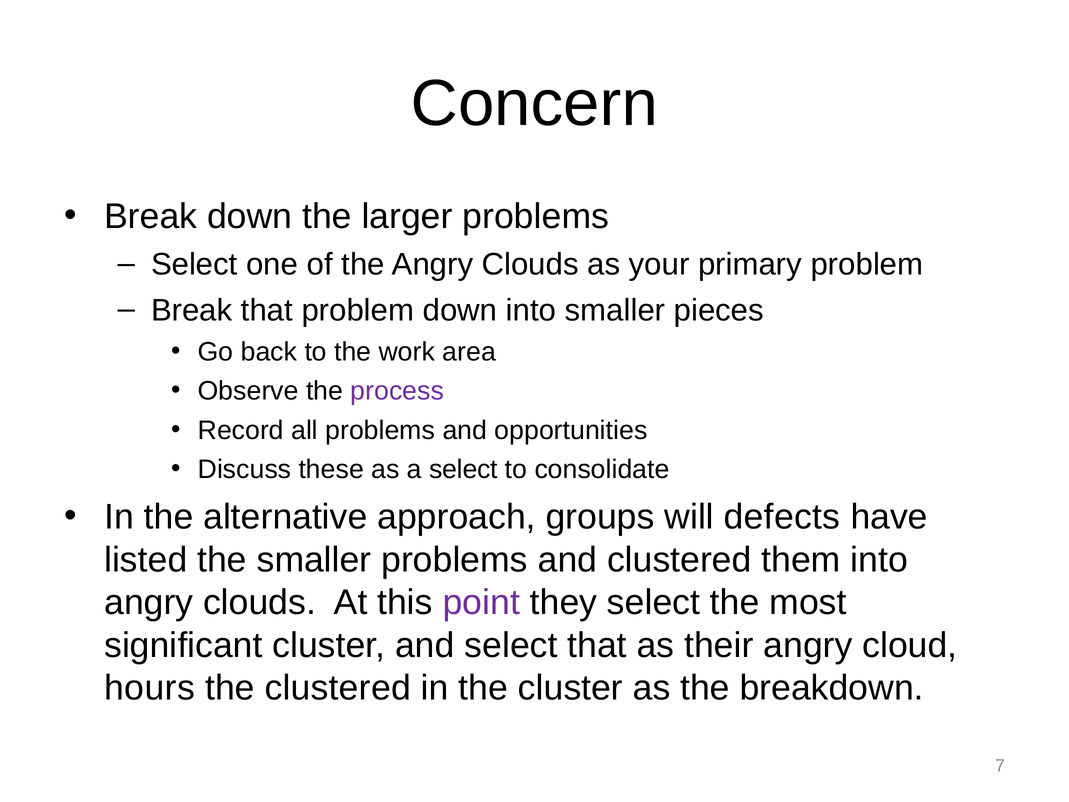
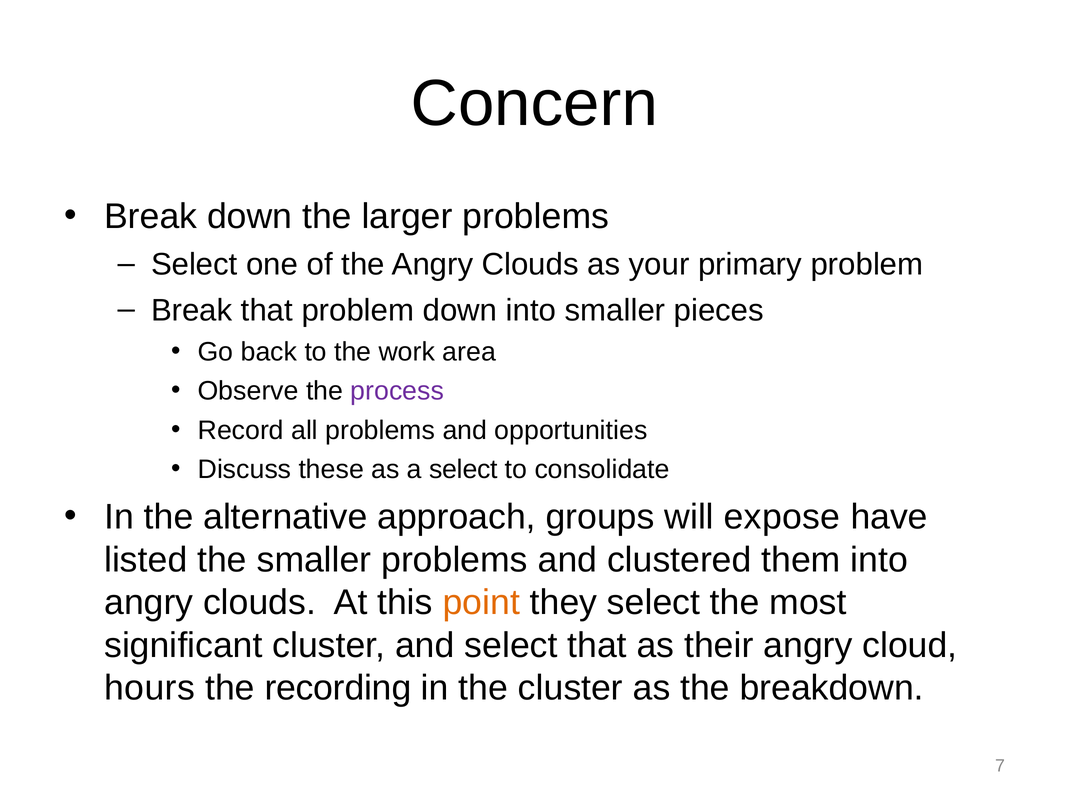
defects: defects -> expose
point colour: purple -> orange
the clustered: clustered -> recording
